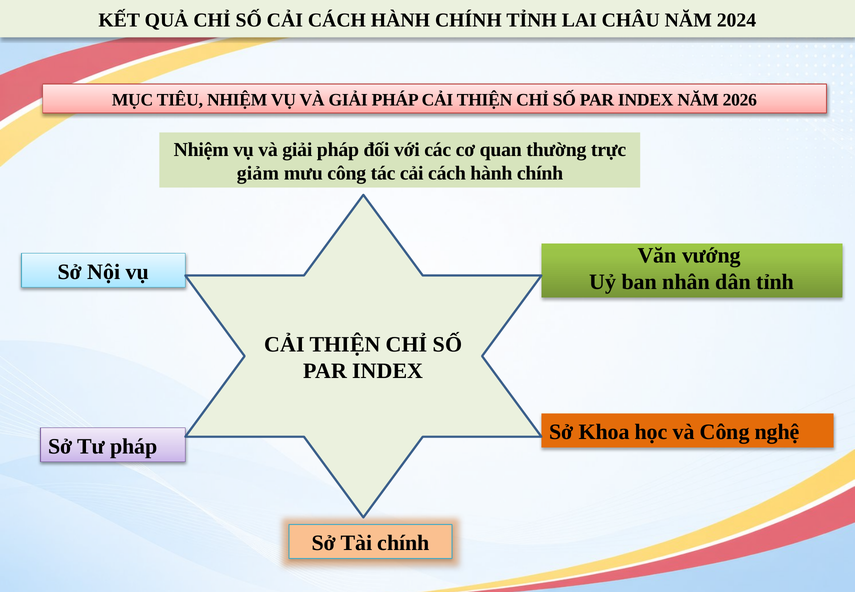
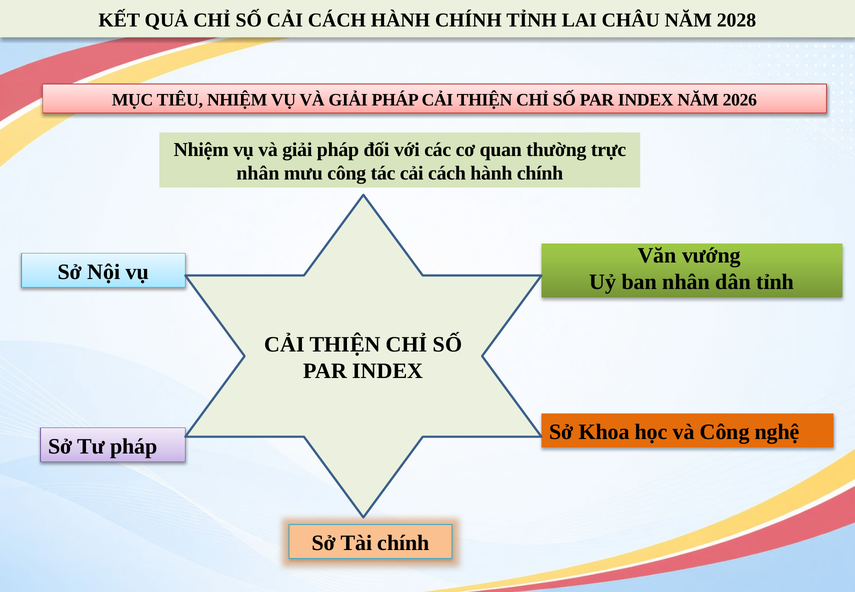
2024: 2024 -> 2028
giảm at (258, 173): giảm -> nhân
